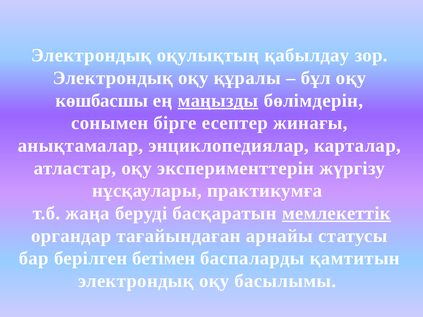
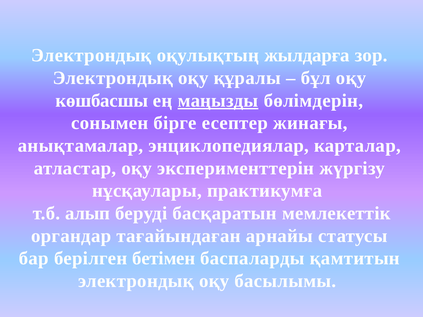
қабылдау: қабылдау -> жылдарға
жаңа: жаңа -> алып
мемлекеттік underline: present -> none
